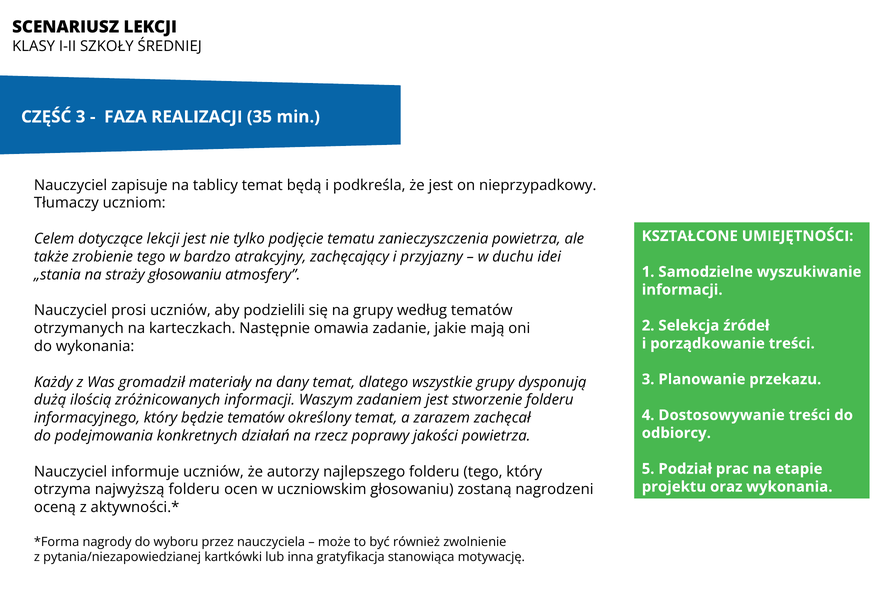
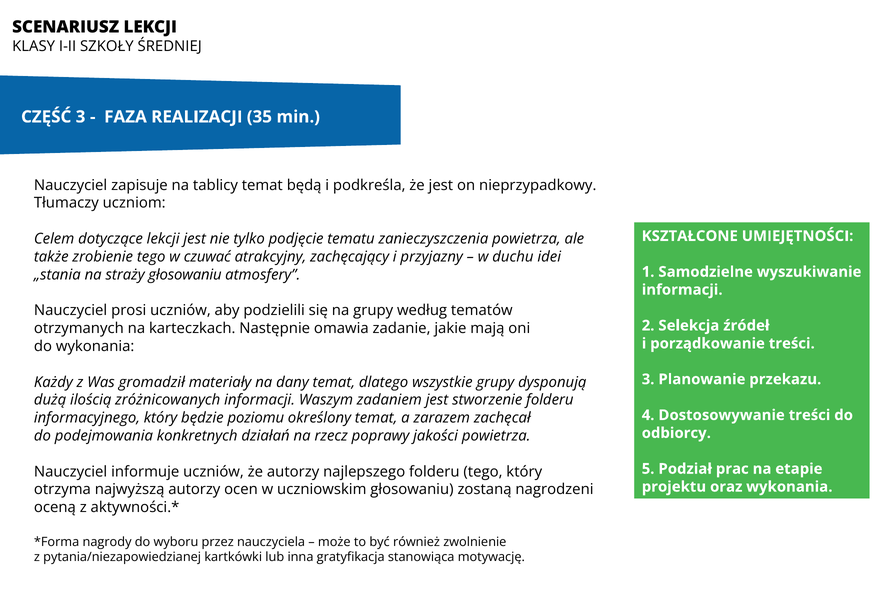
bardzo: bardzo -> czuwać
będzie tematów: tematów -> poziomu
najwyższą folderu: folderu -> autorzy
